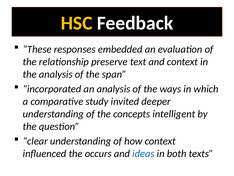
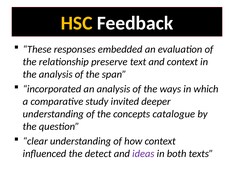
intelligent: intelligent -> catalogue
occurs: occurs -> detect
ideas colour: blue -> purple
